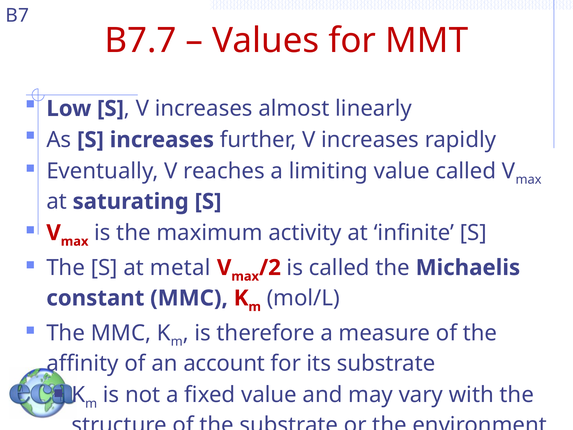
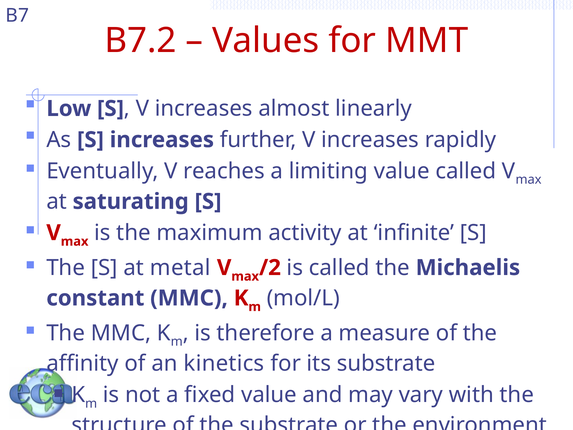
B7.7: B7.7 -> B7.2
account: account -> kinetics
